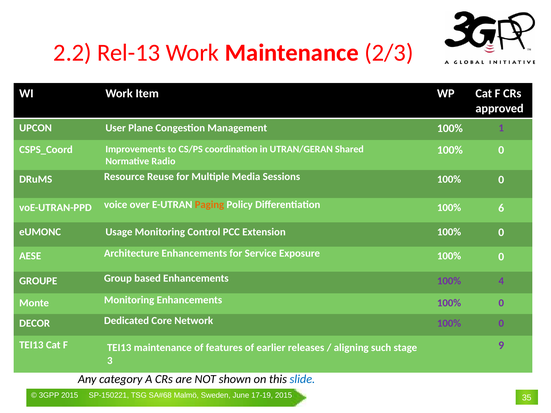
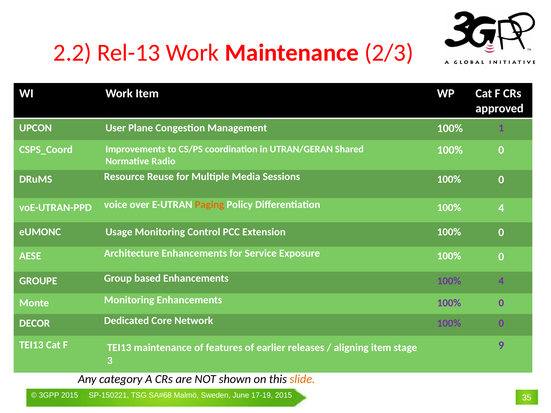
Differentiation 100% 6: 6 -> 4
aligning such: such -> item
slide colour: blue -> orange
